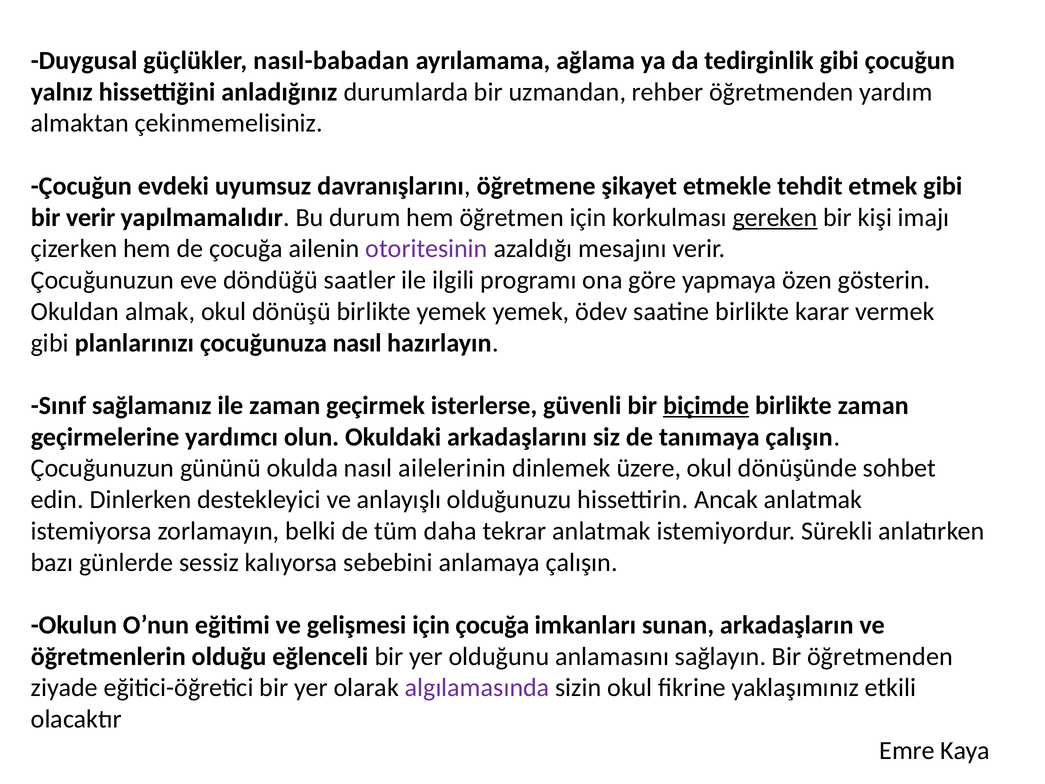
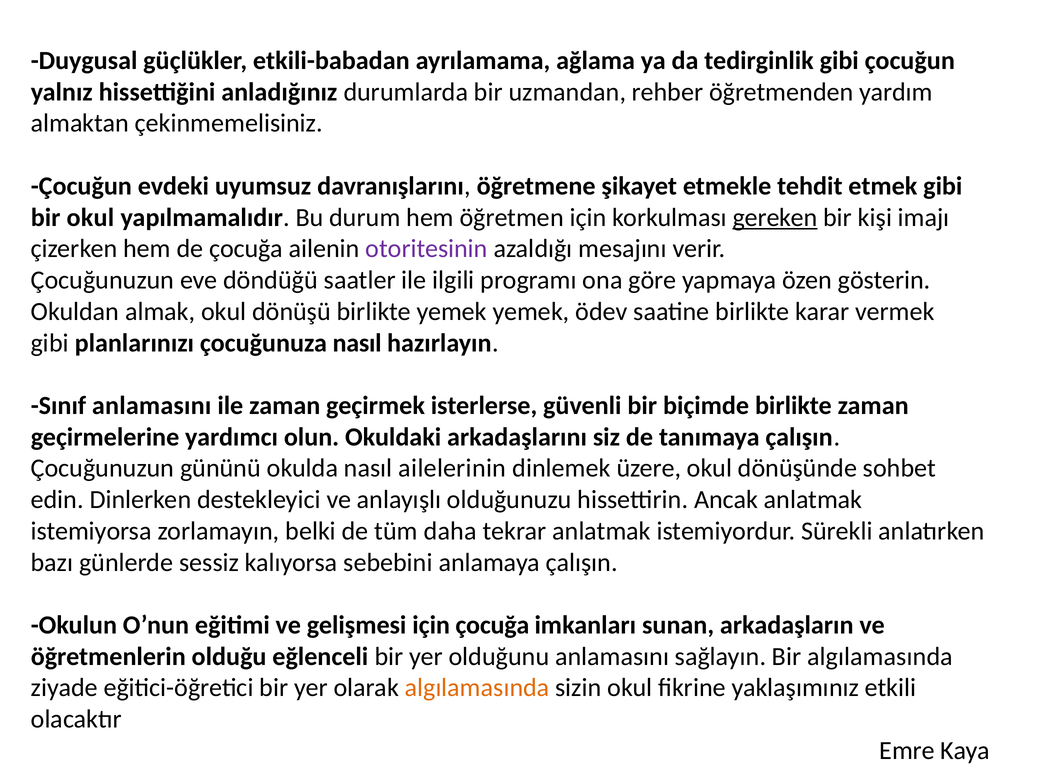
nasıl-babadan: nasıl-babadan -> etkili-babadan
bir verir: verir -> okul
Sınıf sağlamanız: sağlamanız -> anlamasını
biçimde underline: present -> none
Bir öğretmenden: öğretmenden -> algılamasında
algılamasında at (477, 688) colour: purple -> orange
